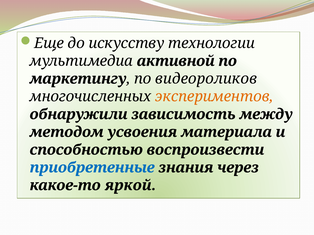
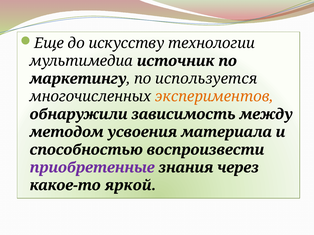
активной: активной -> источник
видеороликов: видеороликов -> используется
приобретенные colour: blue -> purple
